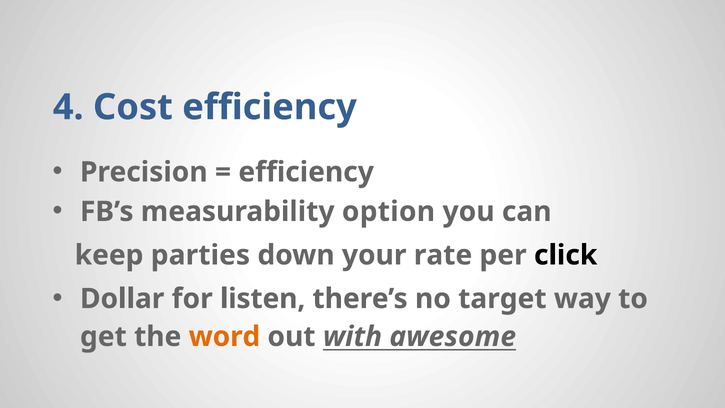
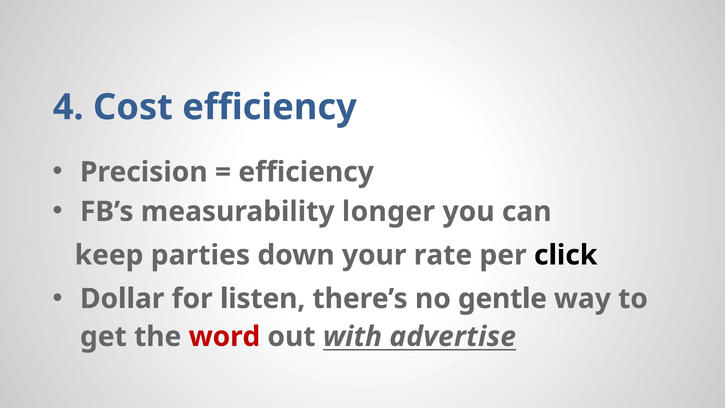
option: option -> longer
target: target -> gentle
word colour: orange -> red
awesome: awesome -> advertise
